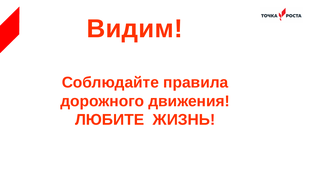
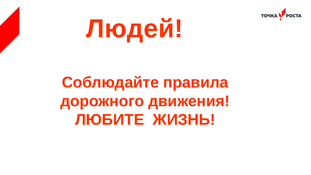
Видим: Видим -> Людей
